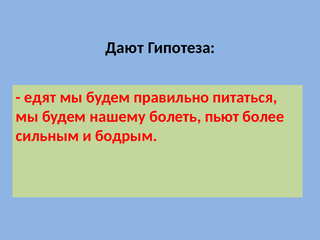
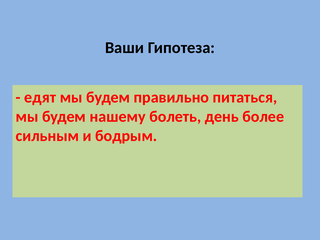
Дают: Дают -> Ваши
пьют: пьют -> день
